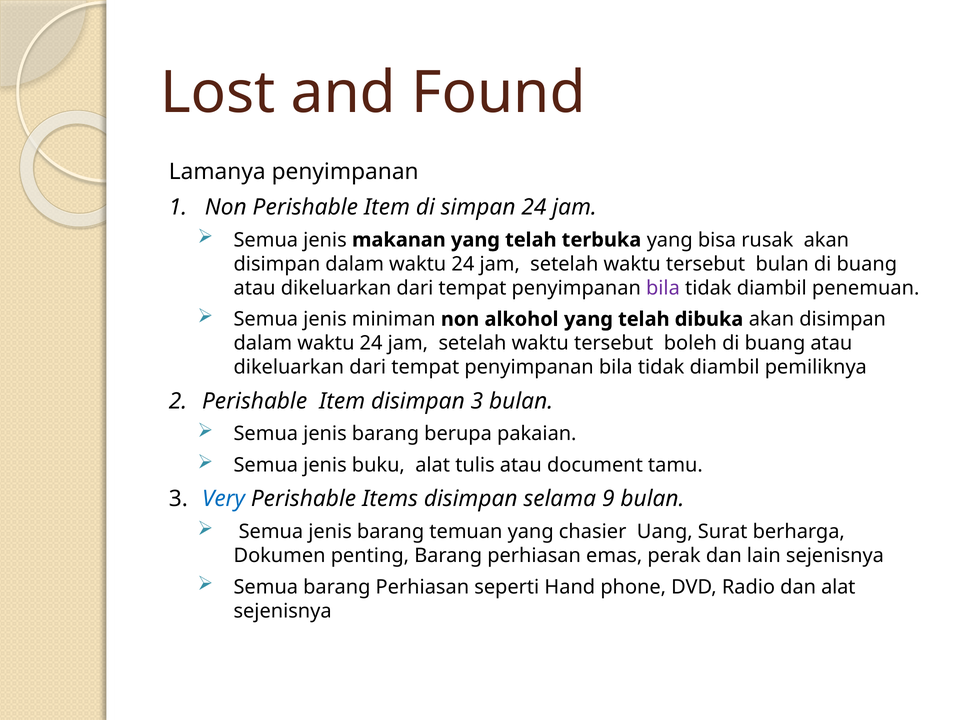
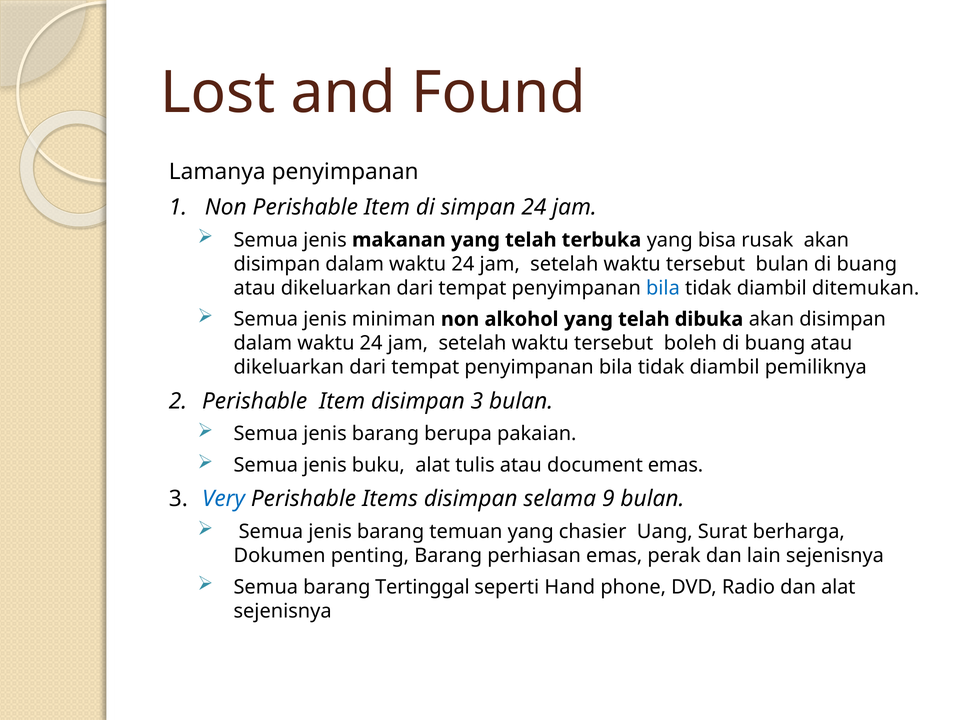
bila at (663, 288) colour: purple -> blue
penemuan: penemuan -> ditemukan
document tamu: tamu -> emas
Semua barang Perhiasan: Perhiasan -> Tertinggal
